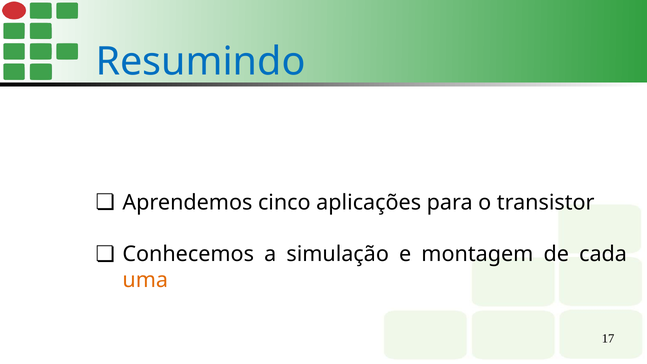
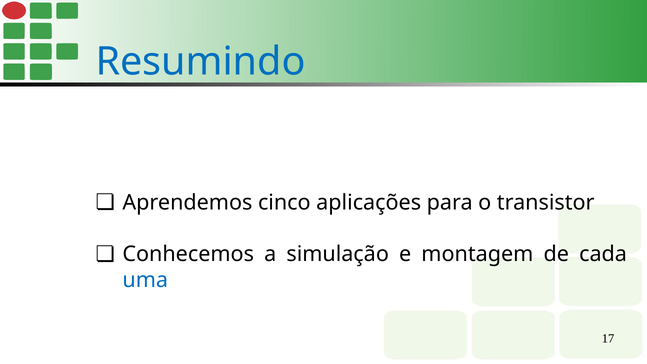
uma colour: orange -> blue
